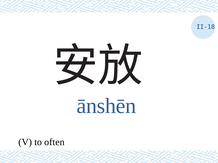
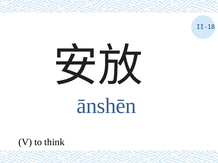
often: often -> think
